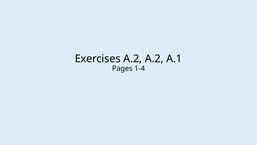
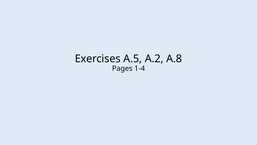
Exercises A.2: A.2 -> A.5
A.1: A.1 -> A.8
